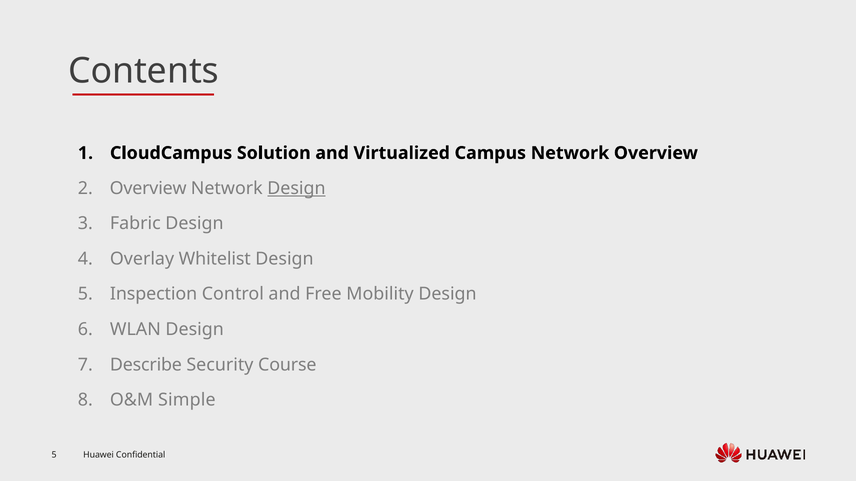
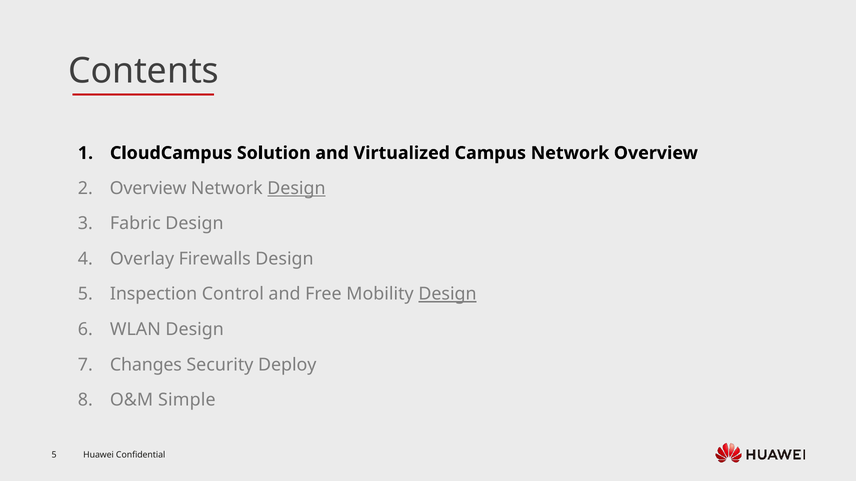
Whitelist: Whitelist -> Firewalls
Design at (448, 294) underline: none -> present
Describe: Describe -> Changes
Course: Course -> Deploy
